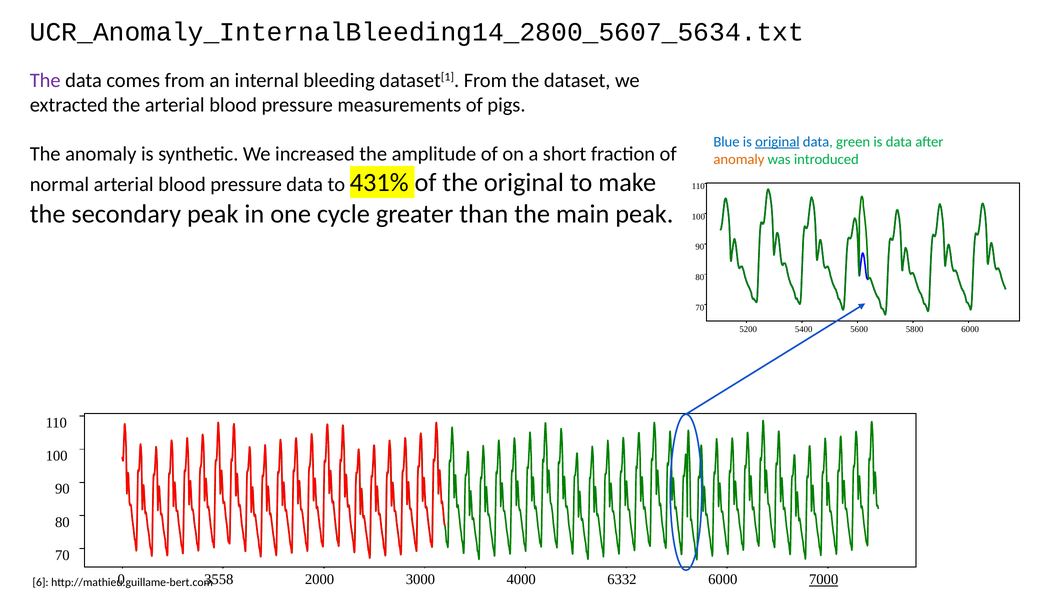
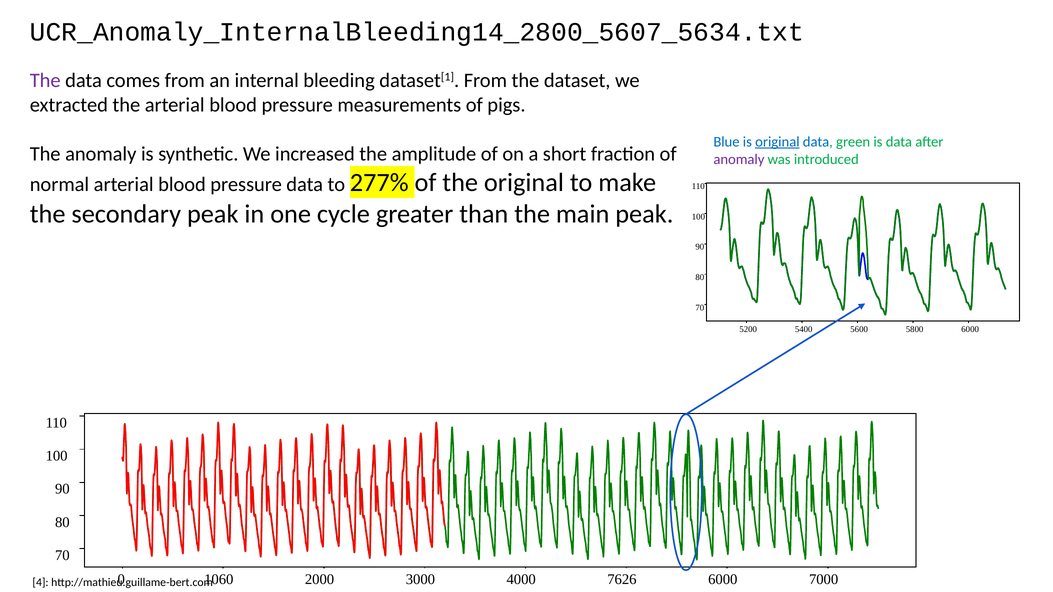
anomaly at (739, 159) colour: orange -> purple
431%: 431% -> 277%
3558: 3558 -> 1060
6332: 6332 -> 7626
7000 underline: present -> none
6: 6 -> 4
